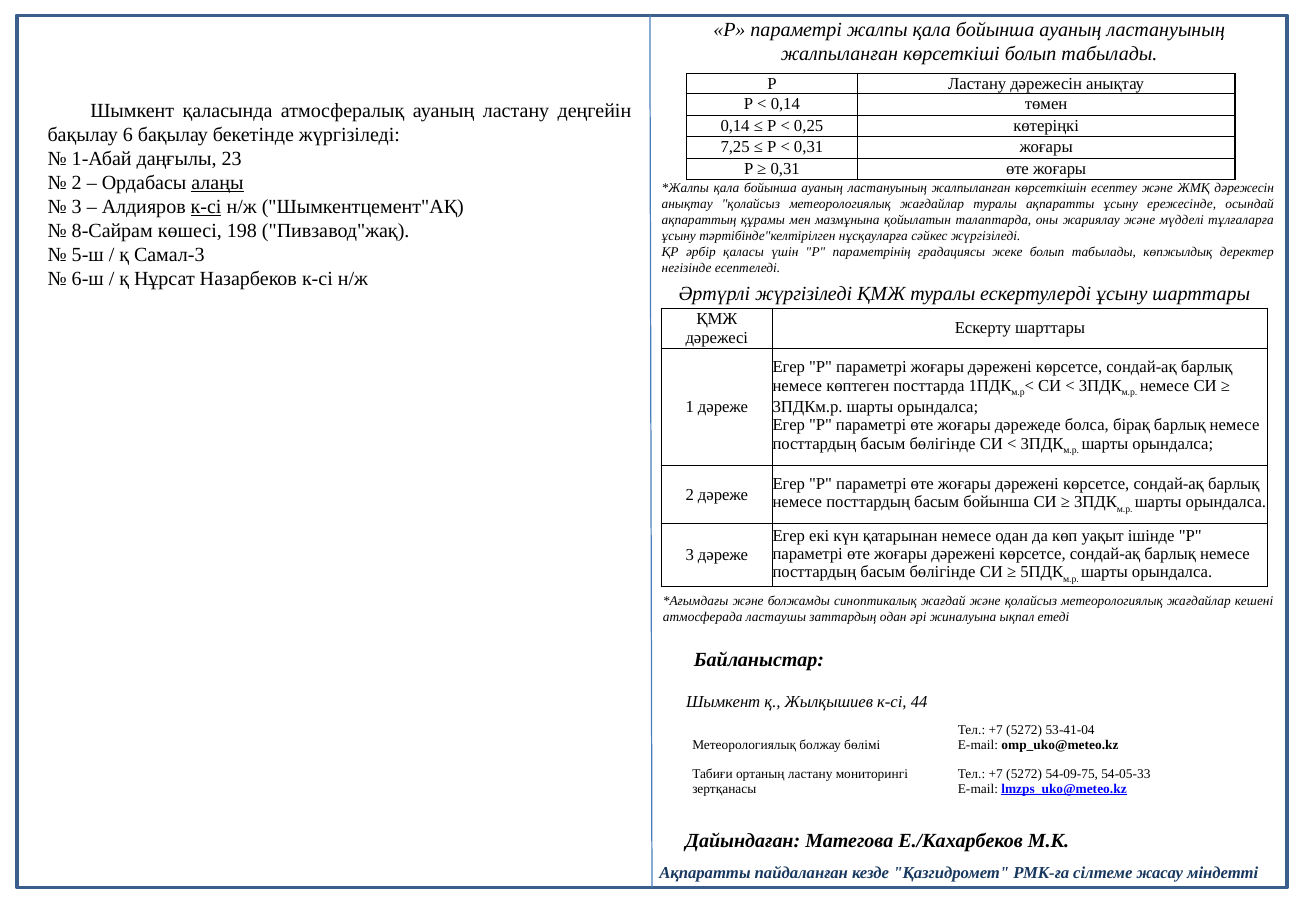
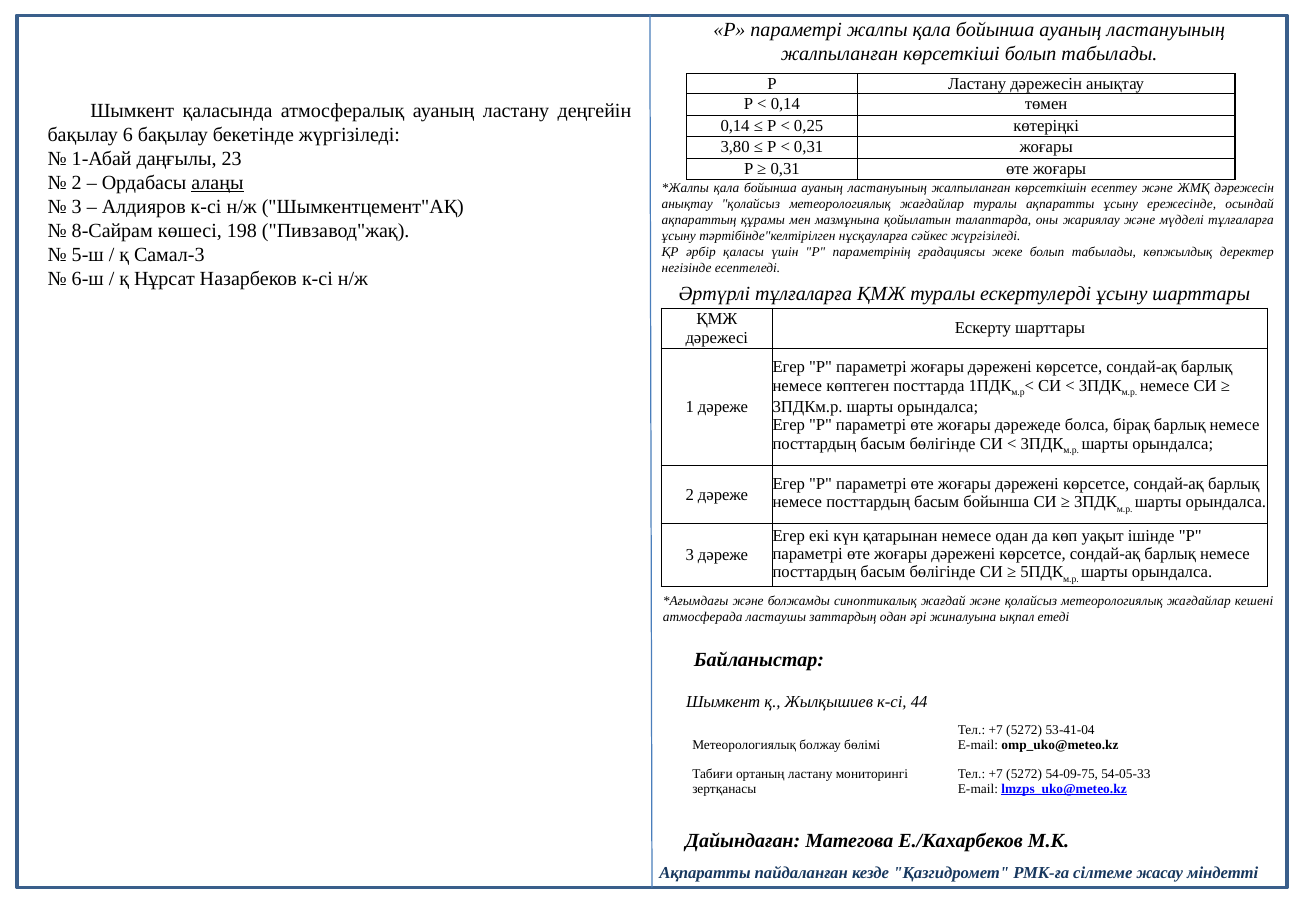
7,25: 7,25 -> 3,80
к-сі at (206, 207) underline: present -> none
Әртүрлі жүргізіледі: жүргізіледі -> тұлғаларға
